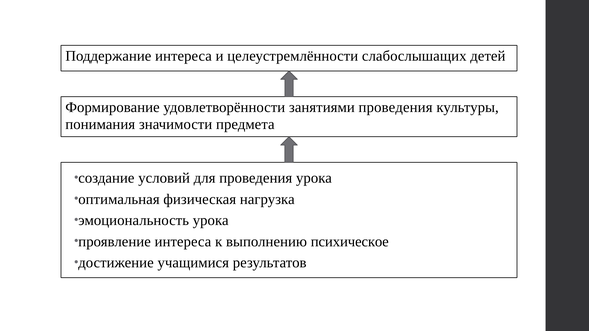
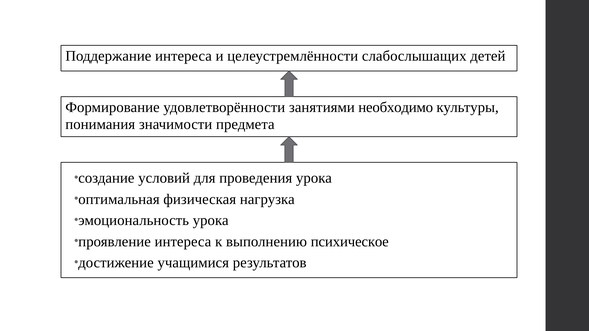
занятиями проведения: проведения -> необходимо
